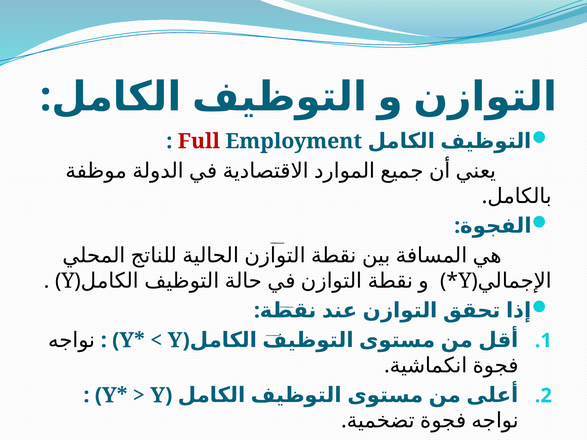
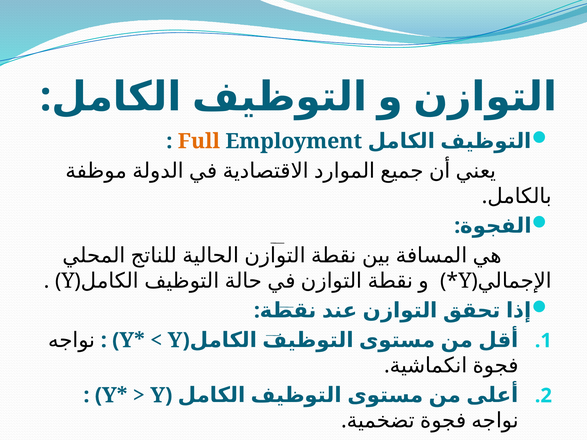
Full colour: red -> orange
